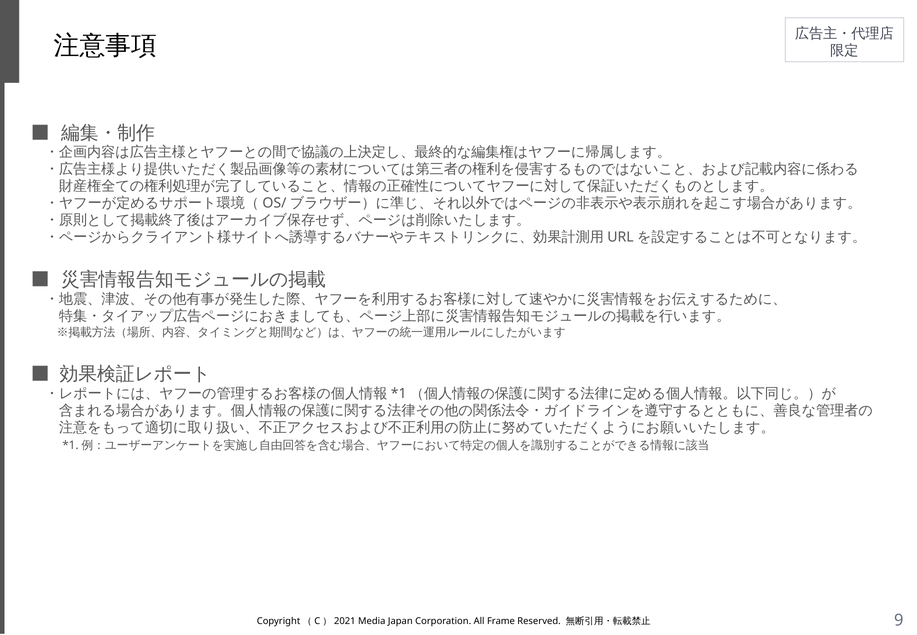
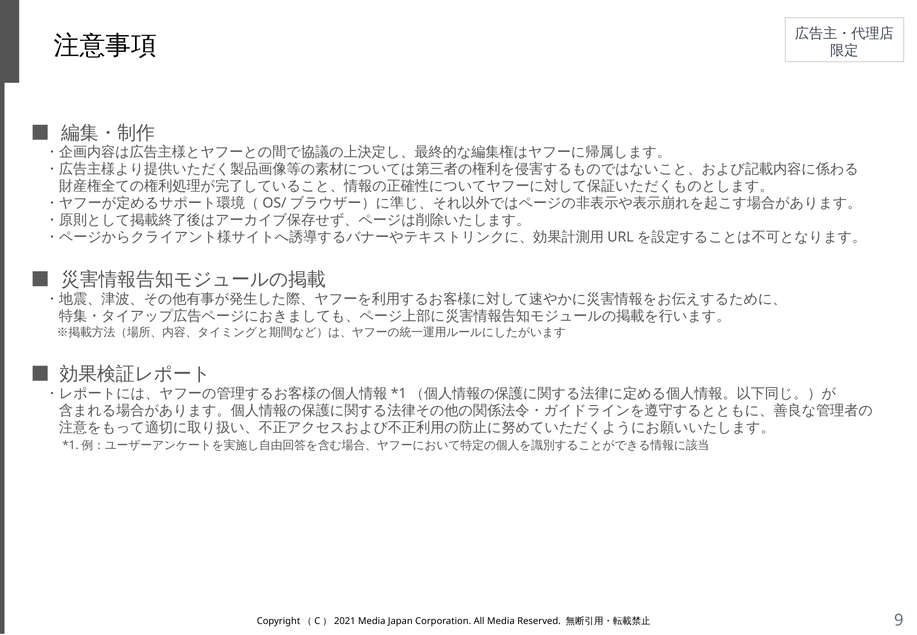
All Frame: Frame -> Media
